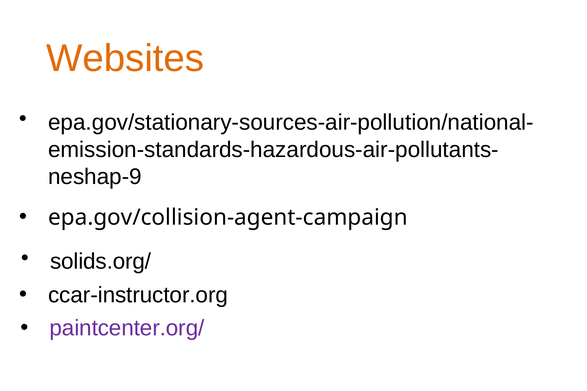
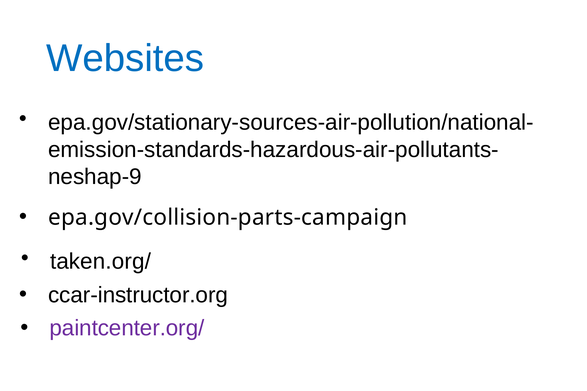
Websites colour: orange -> blue
epa.gov/collision-agent-campaign: epa.gov/collision-agent-campaign -> epa.gov/collision-parts-campaign
solids.org/: solids.org/ -> taken.org/
